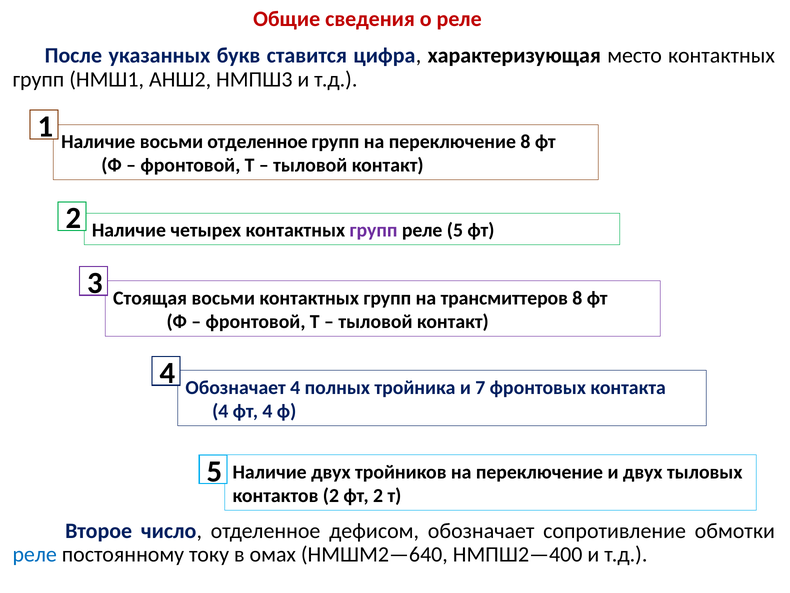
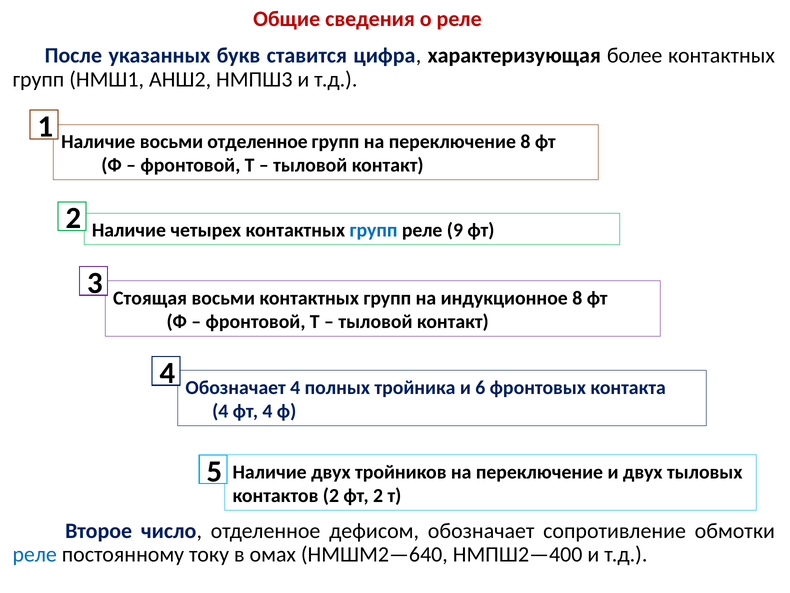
место: место -> более
групп at (374, 230) colour: purple -> blue
реле 5: 5 -> 9
трансмиттеров: трансмиттеров -> индукционное
7: 7 -> 6
